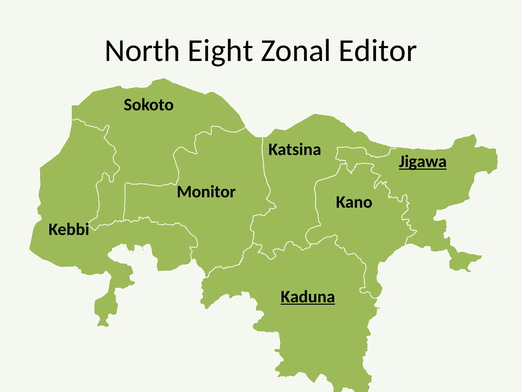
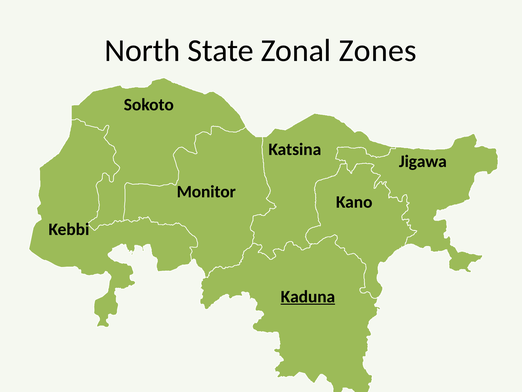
Eight: Eight -> State
Editor: Editor -> Zones
Jigawa underline: present -> none
